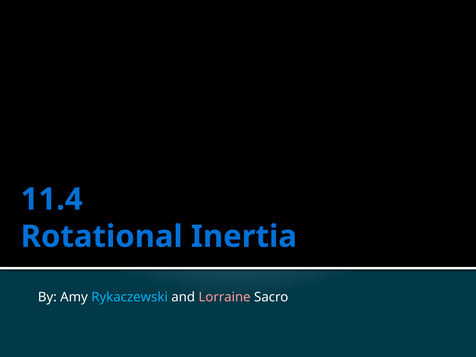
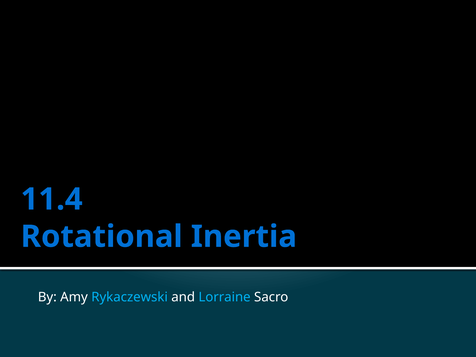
Lorraine colour: pink -> light blue
